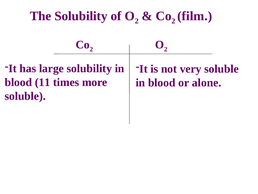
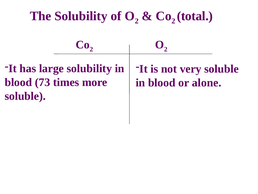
film: film -> total
11: 11 -> 73
